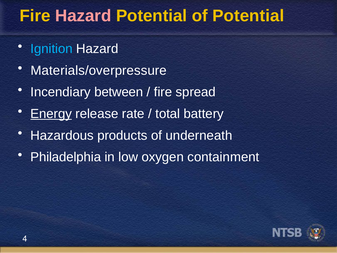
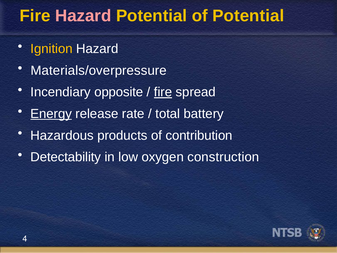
Ignition colour: light blue -> yellow
between: between -> opposite
fire at (163, 92) underline: none -> present
underneath: underneath -> contribution
Philadelphia: Philadelphia -> Detectability
containment: containment -> construction
